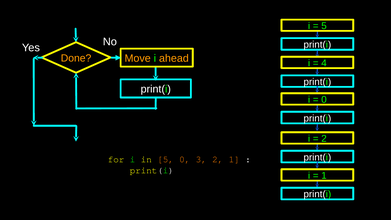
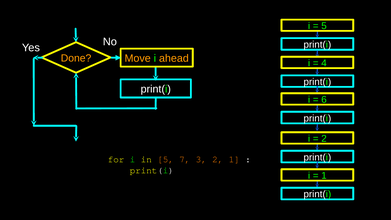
0 at (324, 100): 0 -> 6
5 0: 0 -> 7
